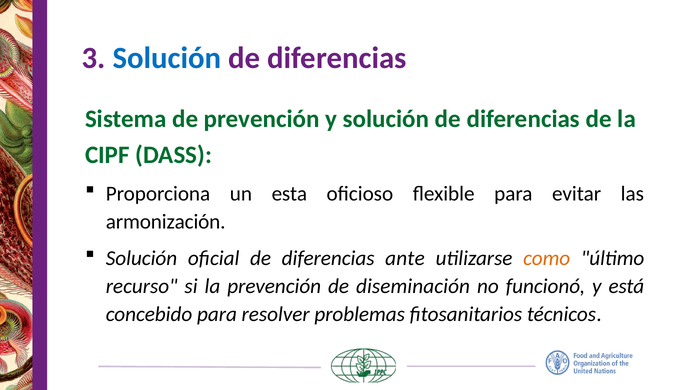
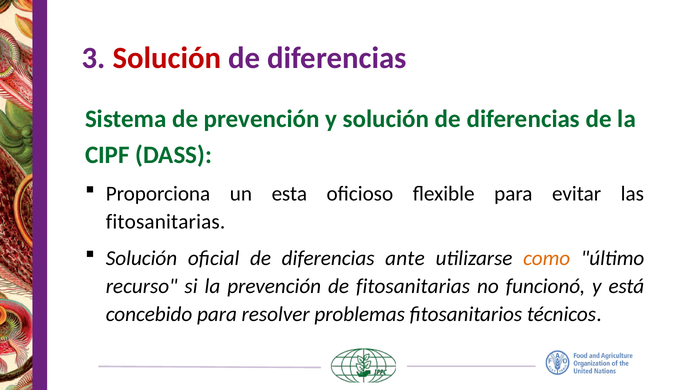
Solución at (167, 58) colour: blue -> red
armonización at (166, 222): armonización -> fitosanitarias
de diseminación: diseminación -> fitosanitarias
